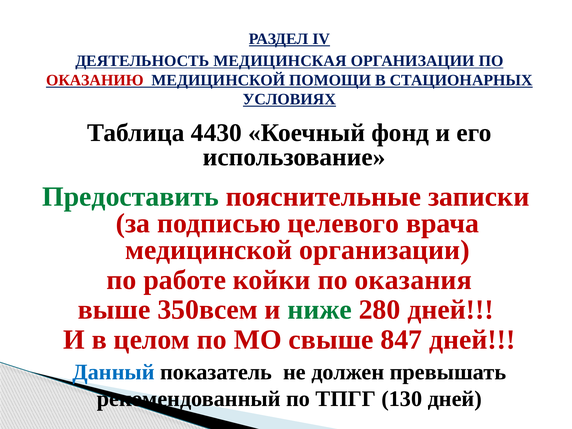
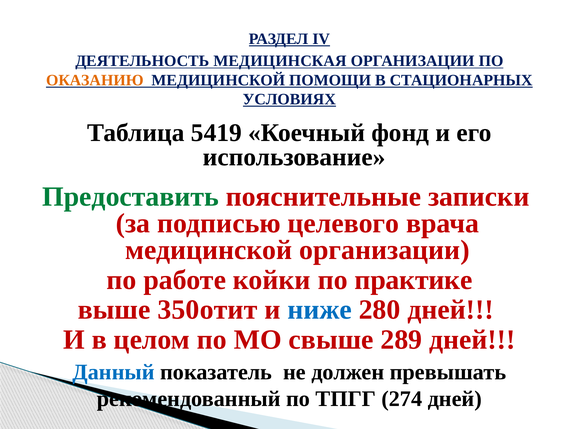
ОКАЗАНИЮ colour: red -> orange
4430: 4430 -> 5419
оказания: оказания -> практике
350всем: 350всем -> 350отит
ниже colour: green -> blue
847: 847 -> 289
130: 130 -> 274
